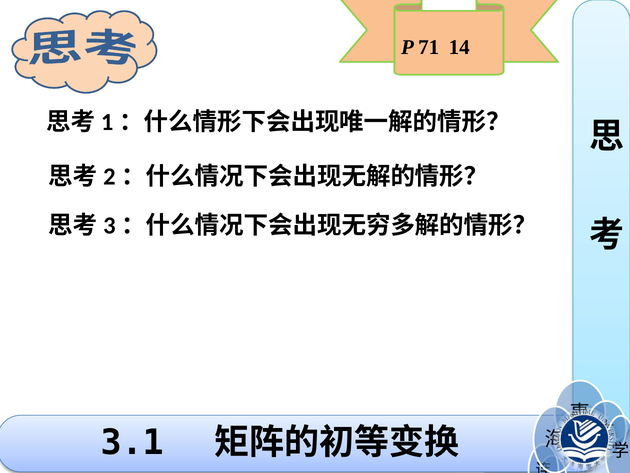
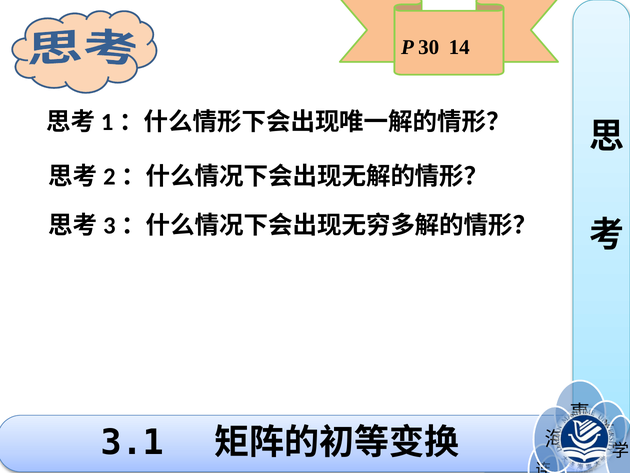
71: 71 -> 30
